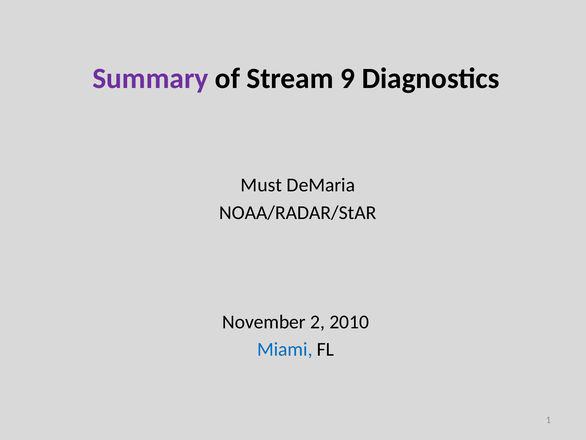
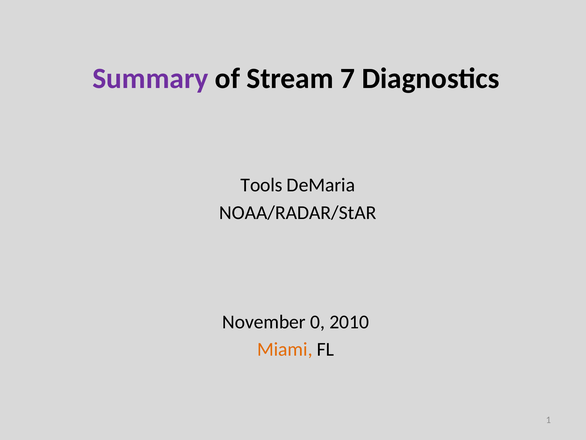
9: 9 -> 7
Must: Must -> Tools
2: 2 -> 0
Miami colour: blue -> orange
